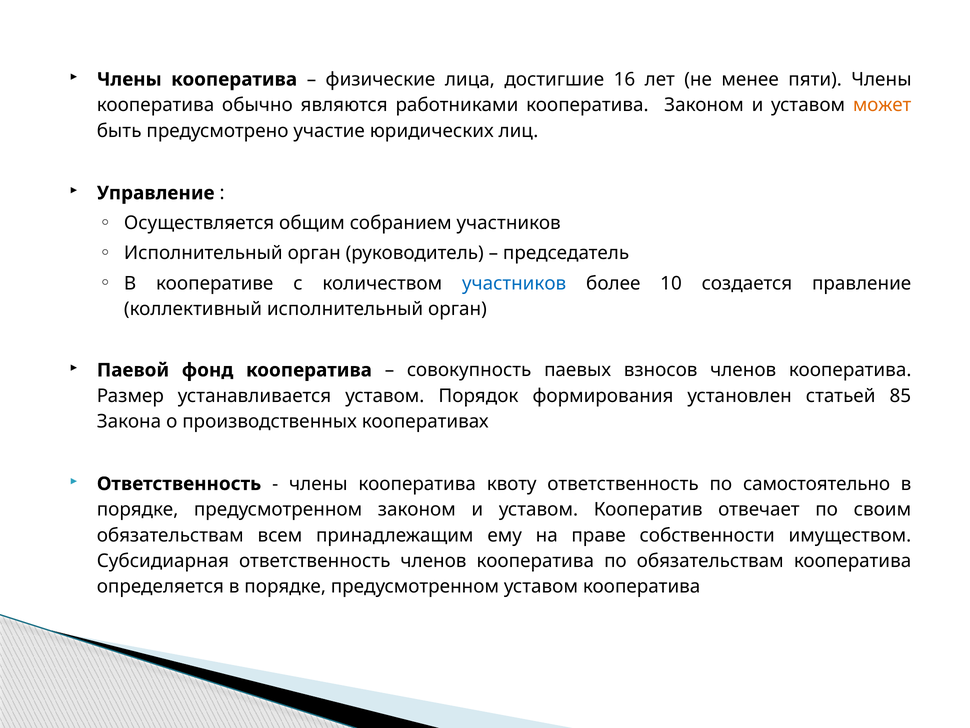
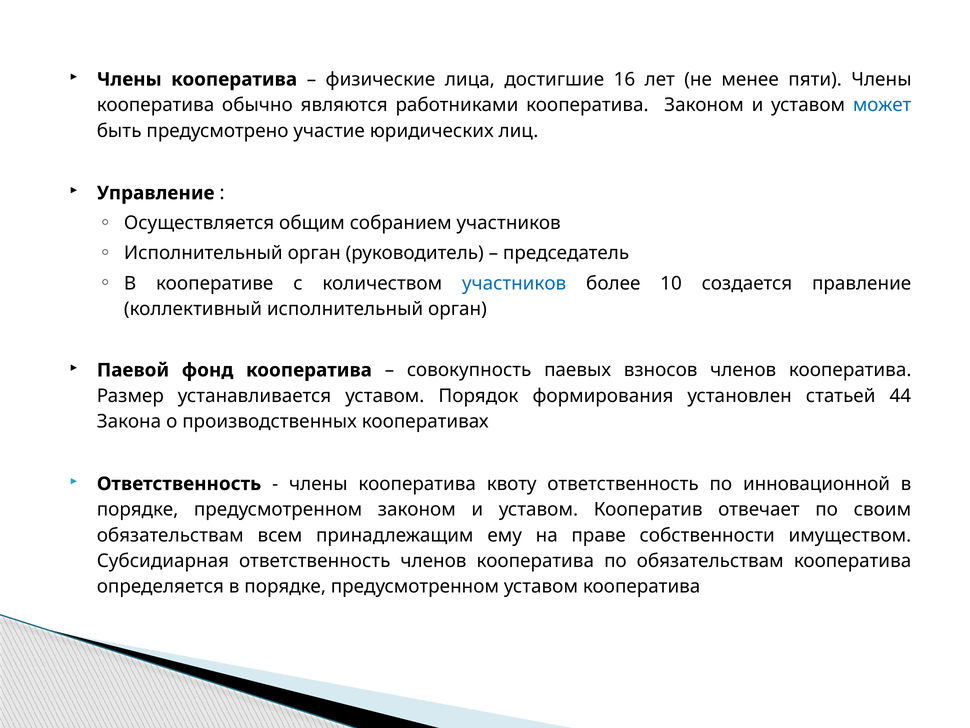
может colour: orange -> blue
85: 85 -> 44
самостоятельно: самостоятельно -> инновационной
